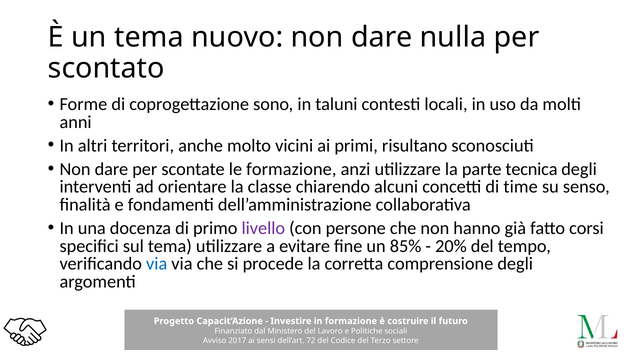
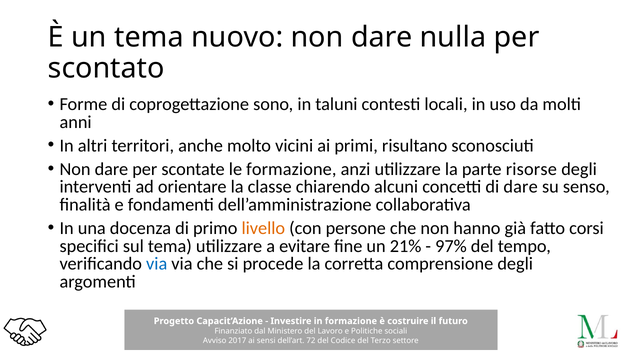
tecnica: tecnica -> risorse
di time: time -> dare
livello colour: purple -> orange
85%: 85% -> 21%
20%: 20% -> 97%
